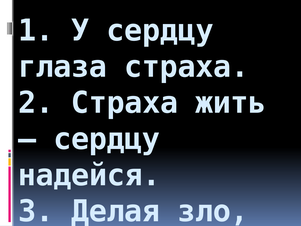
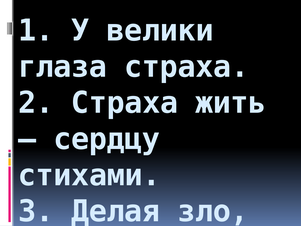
У сердцу: сердцу -> велики
надейся at (89, 175): надейся -> стихами
